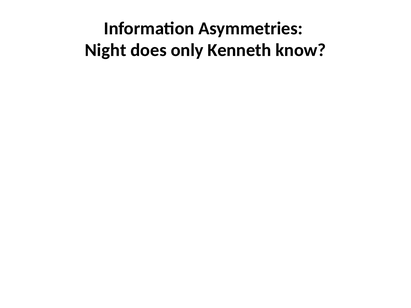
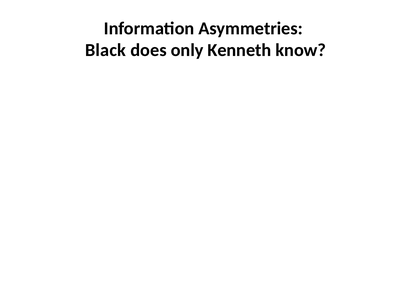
Night: Night -> Black
